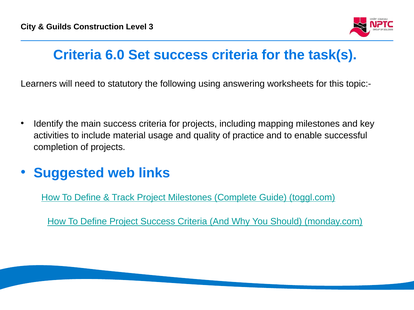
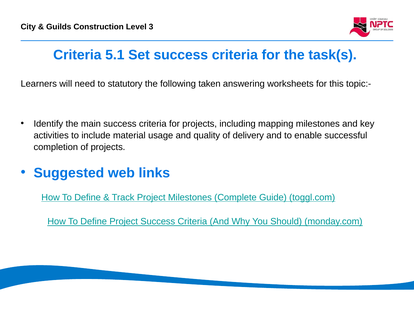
6.0: 6.0 -> 5.1
using: using -> taken
practice: practice -> delivery
